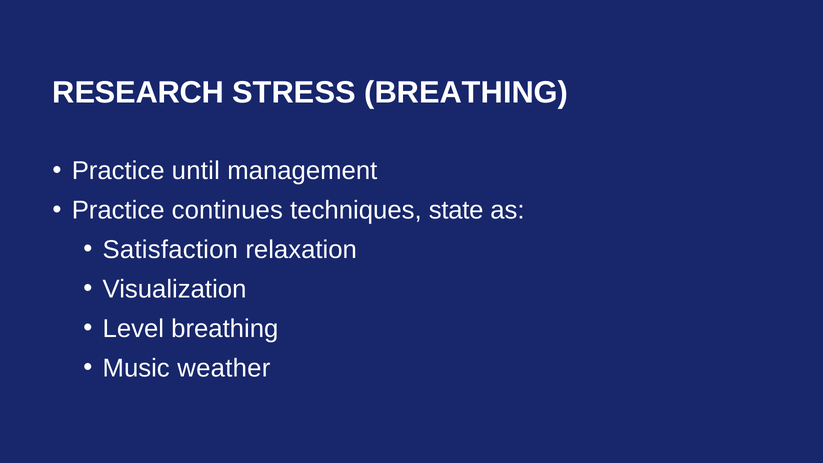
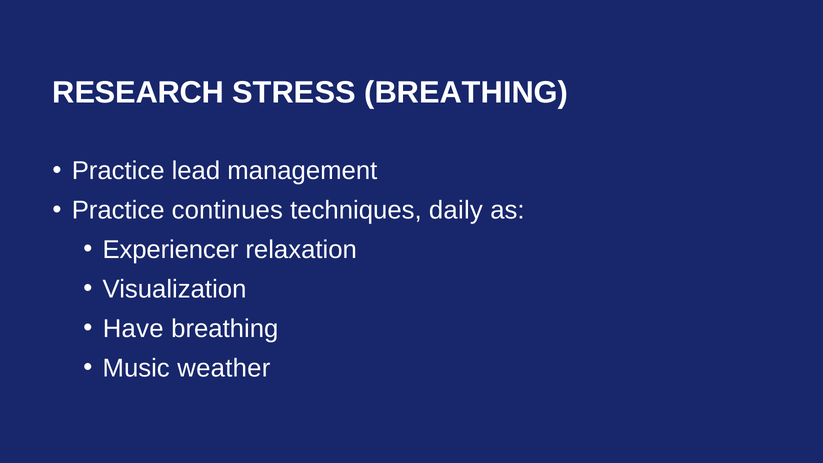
until: until -> lead
state: state -> daily
Satisfaction: Satisfaction -> Experiencer
Level: Level -> Have
